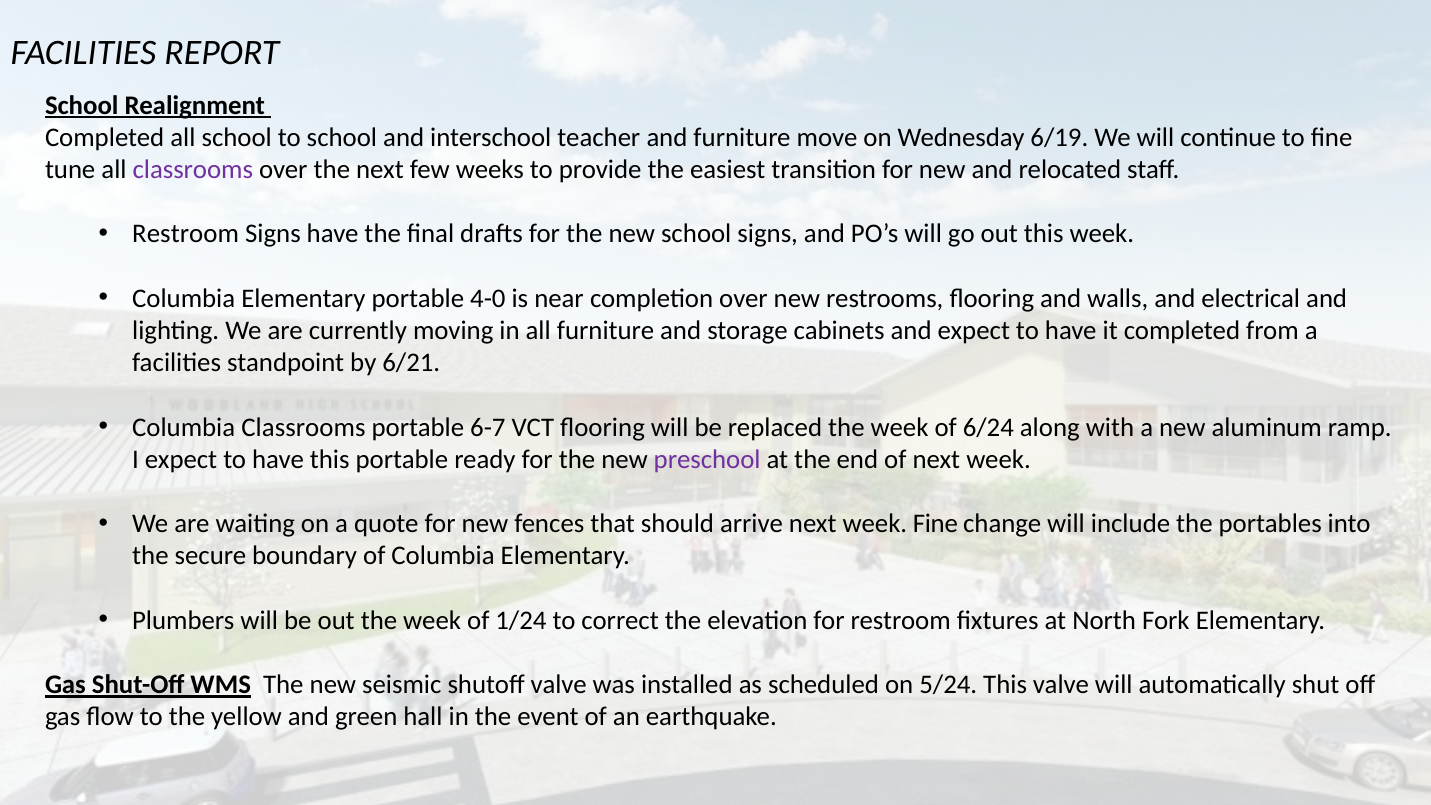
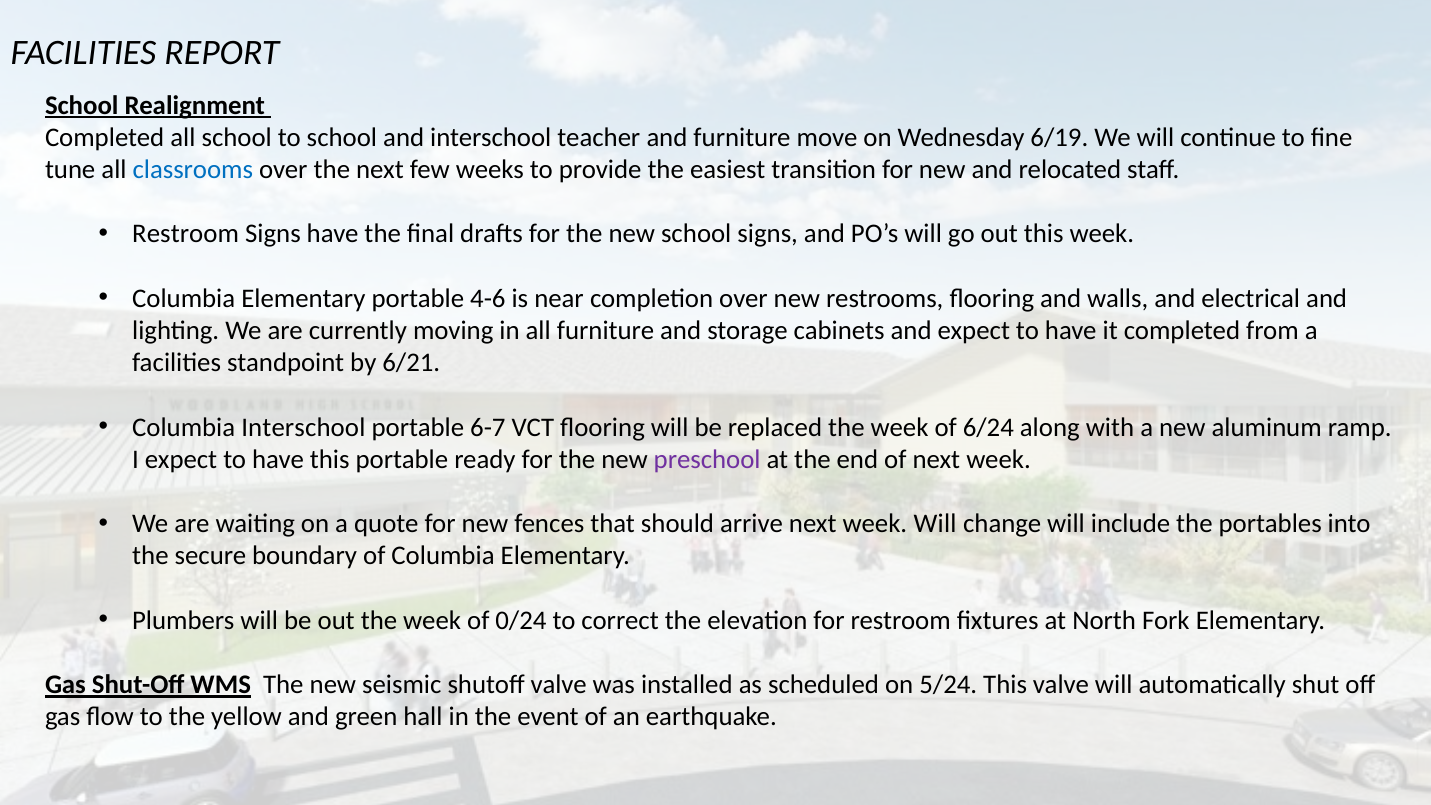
classrooms at (193, 170) colour: purple -> blue
4-0: 4-0 -> 4-6
Columbia Classrooms: Classrooms -> Interschool
week Fine: Fine -> Will
1/24: 1/24 -> 0/24
